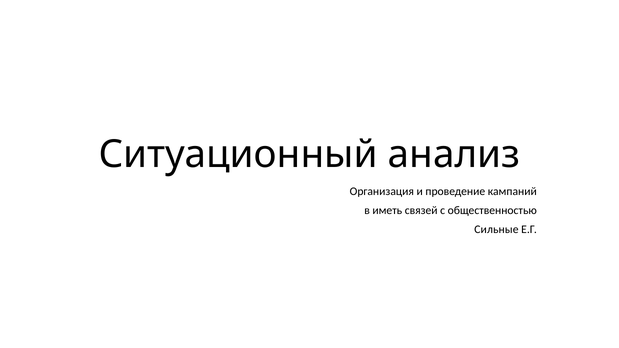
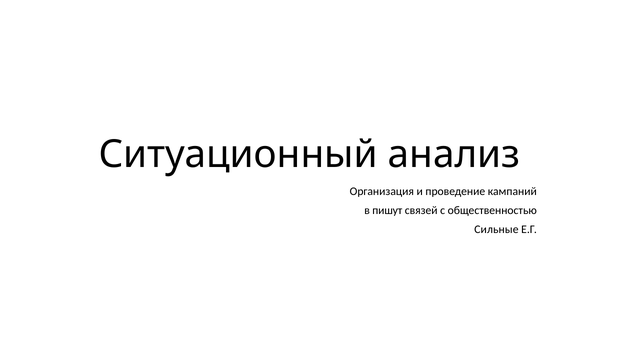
иметь: иметь -> пишут
